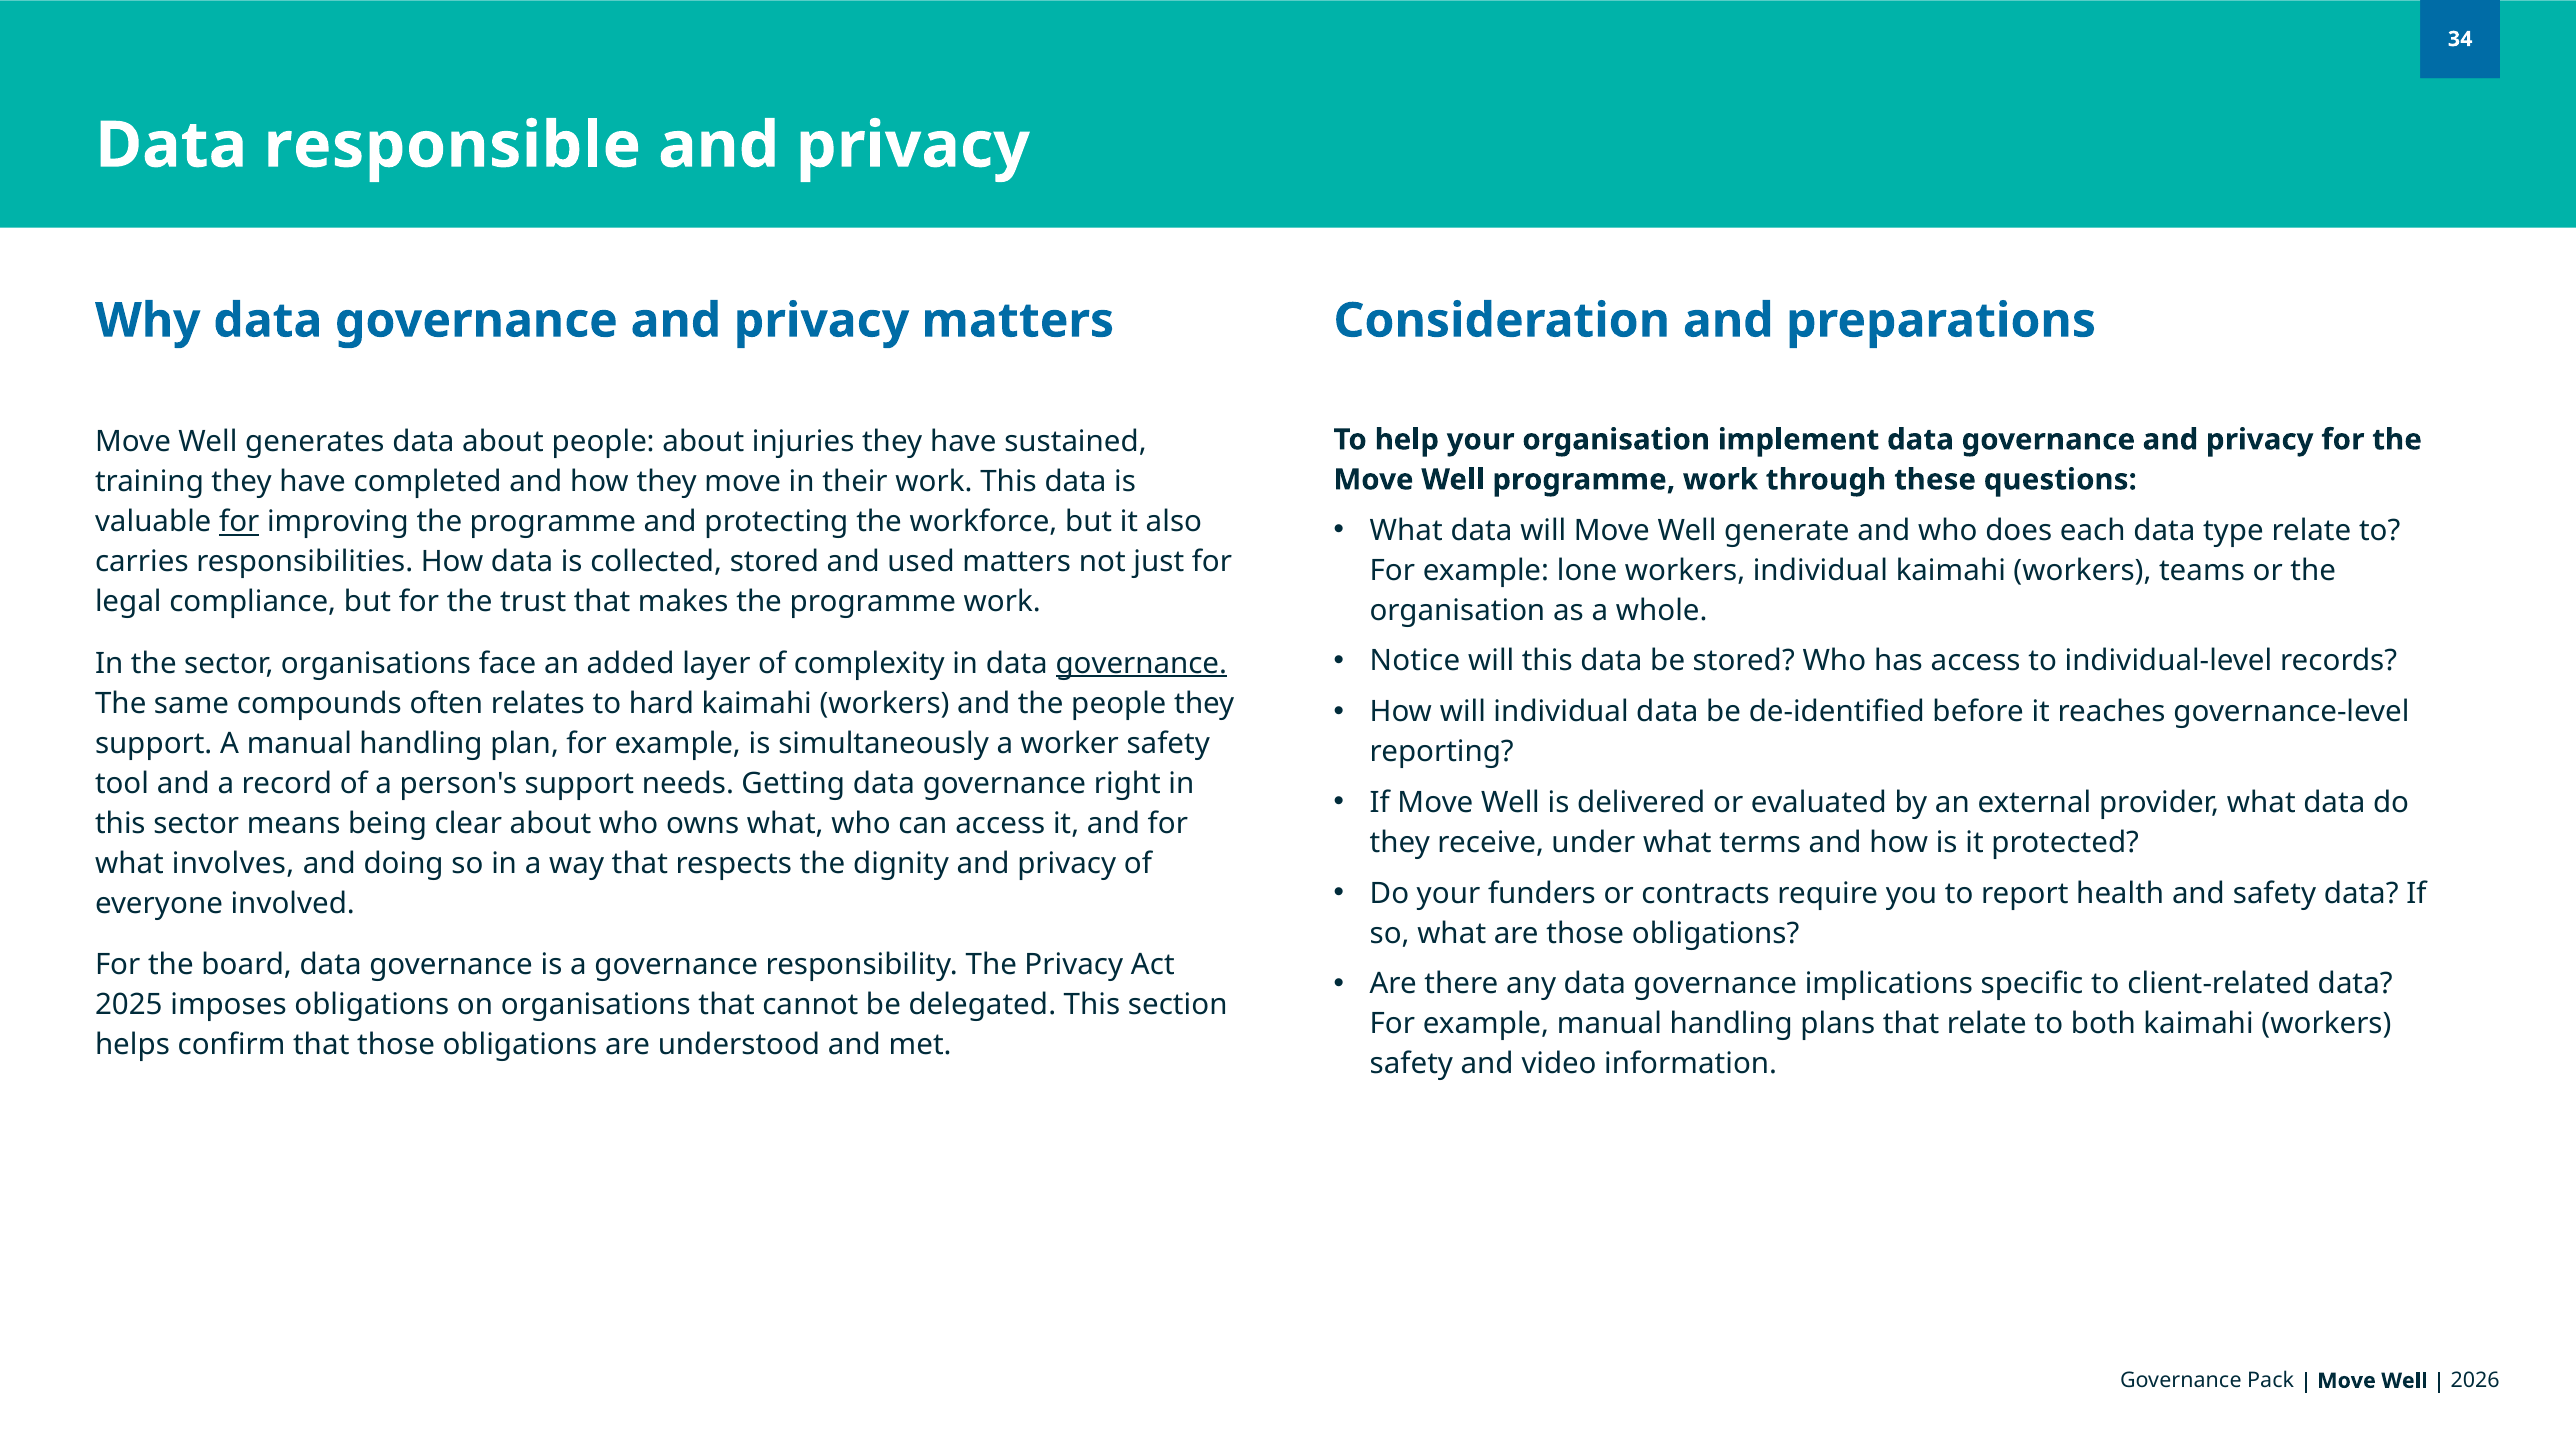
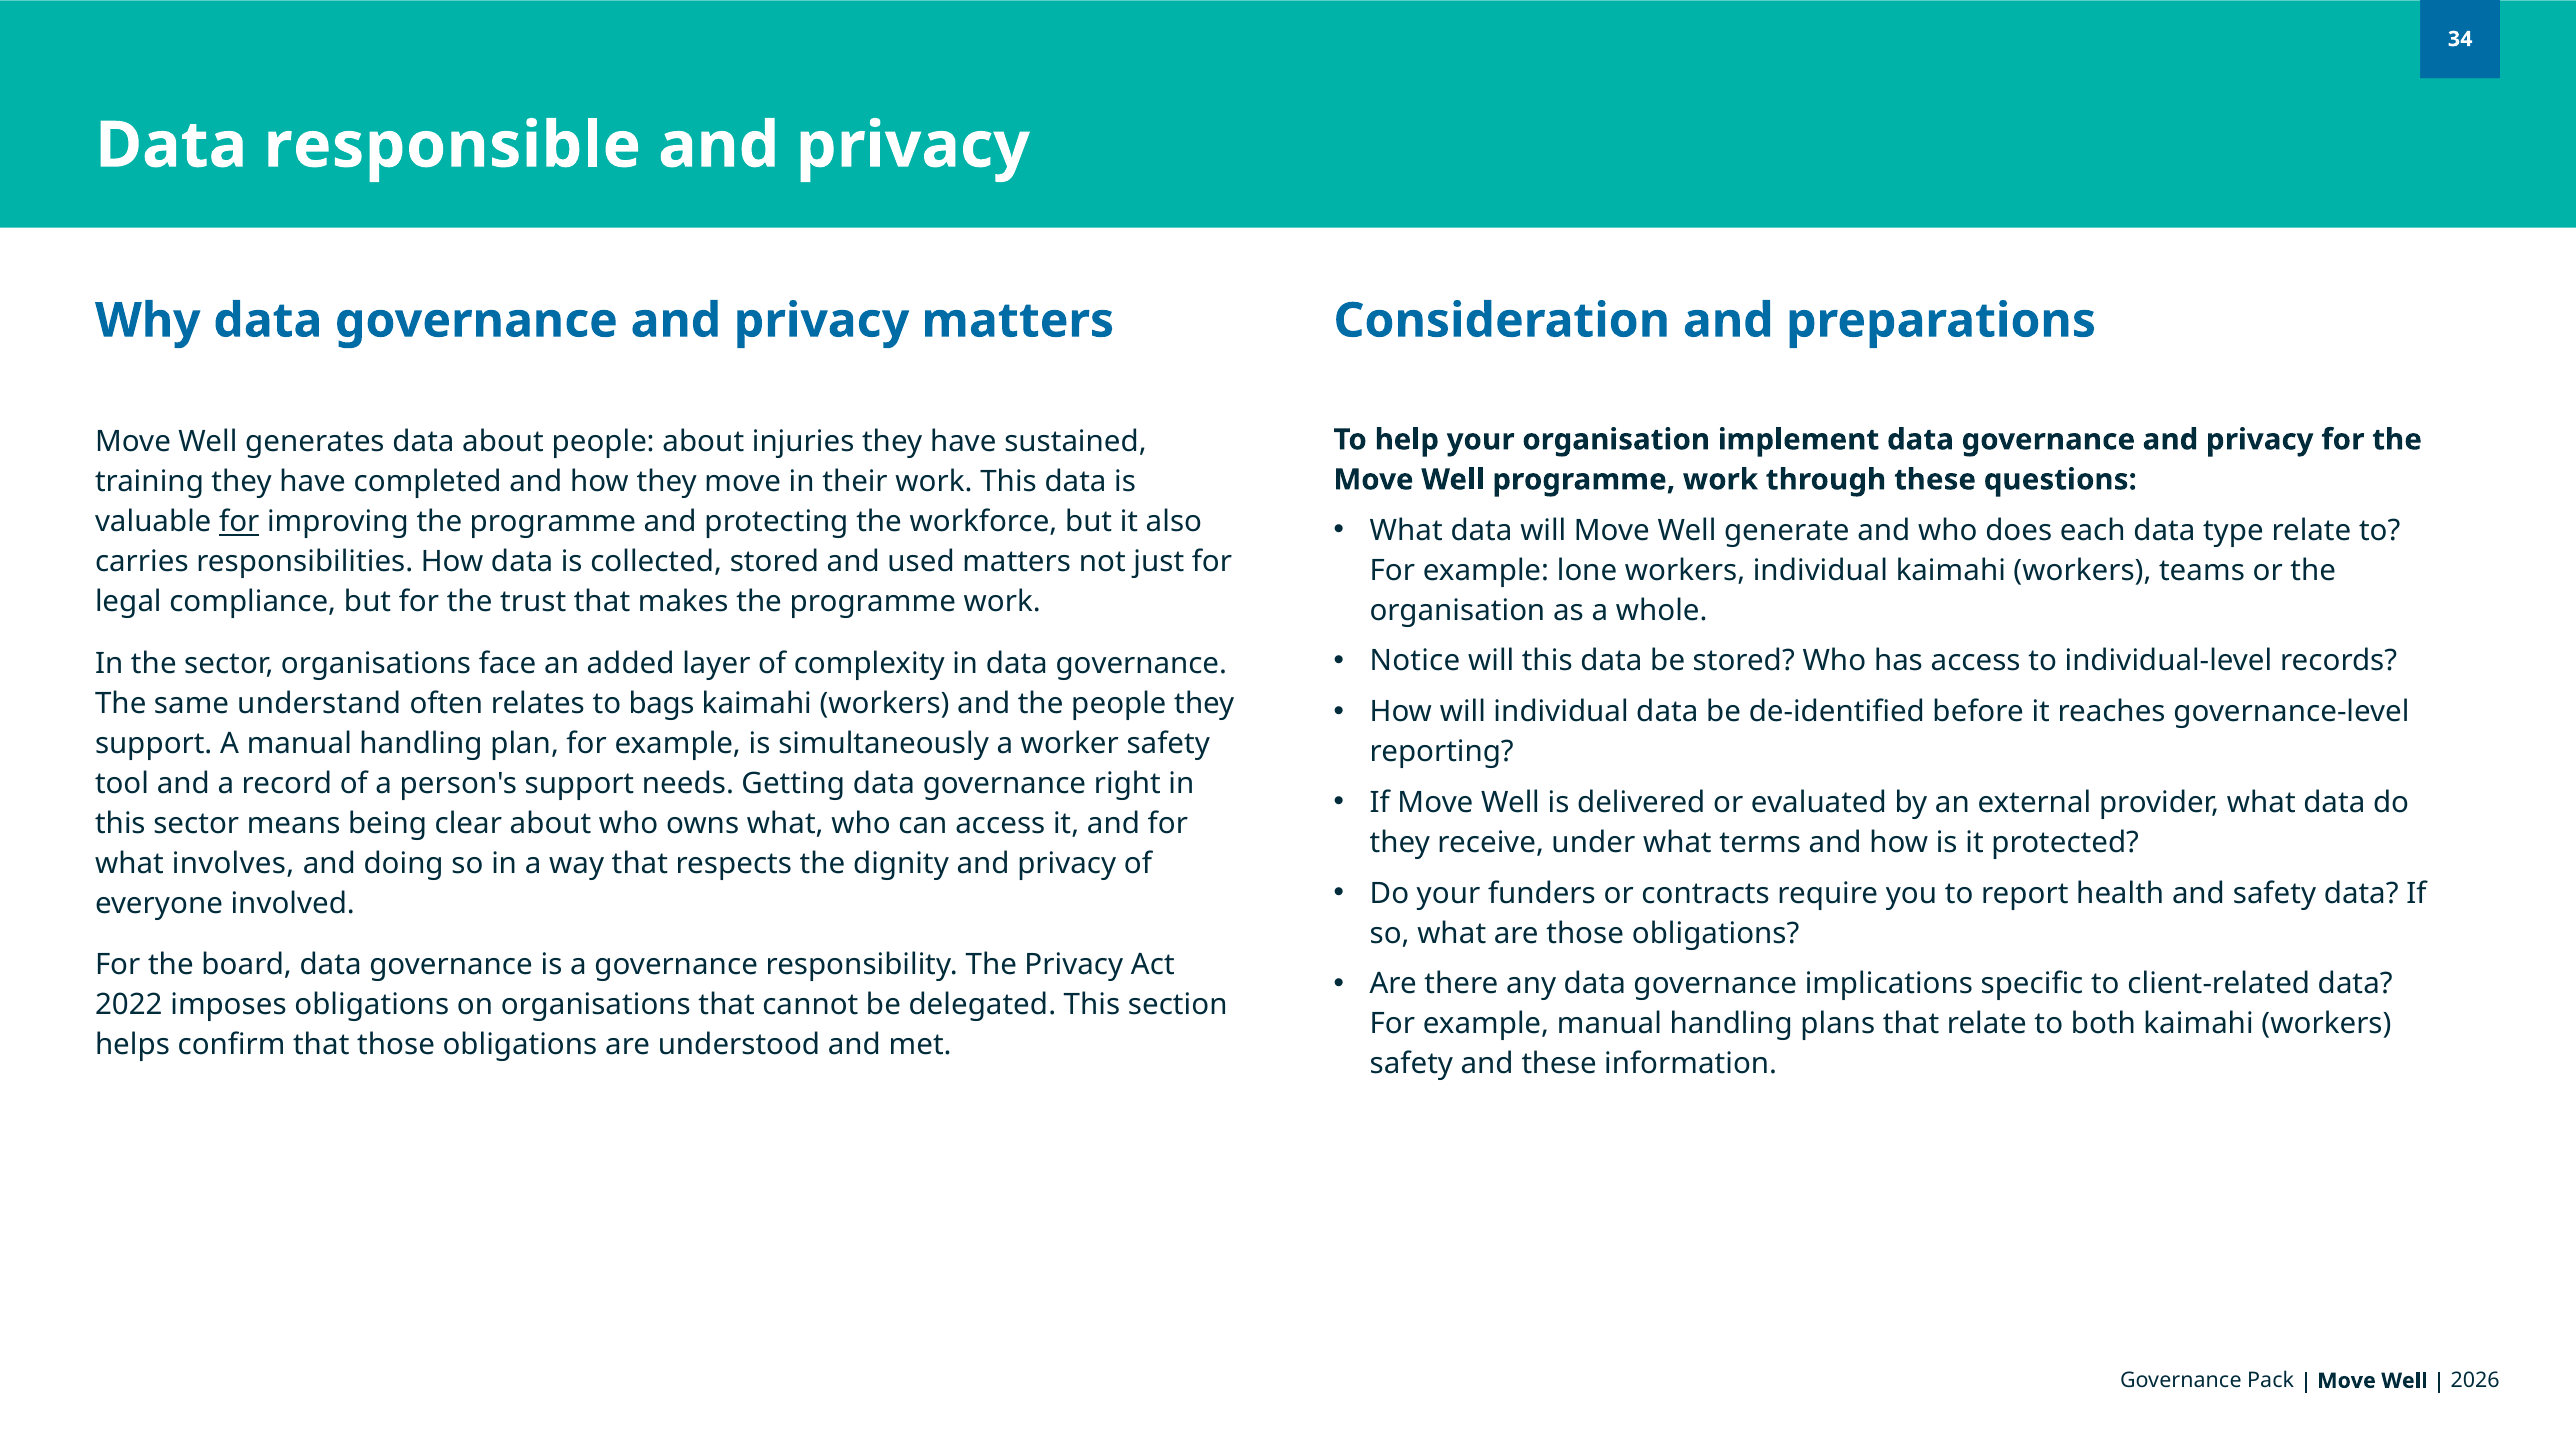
governance at (1141, 663) underline: present -> none
compounds: compounds -> understand
hard: hard -> bags
2025: 2025 -> 2022
and video: video -> these
